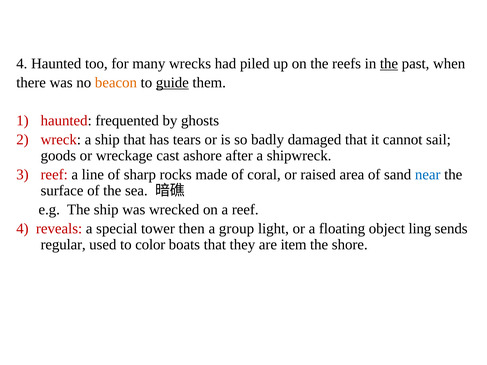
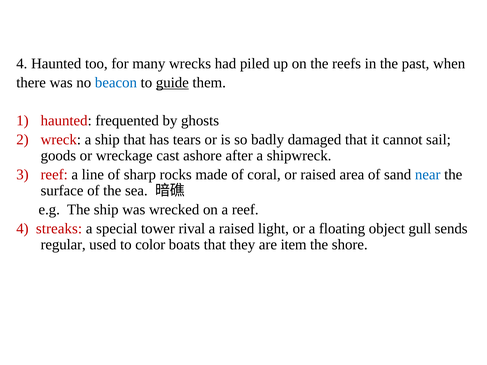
the at (389, 64) underline: present -> none
beacon colour: orange -> blue
reveals: reveals -> streaks
then: then -> rival
a group: group -> raised
ling: ling -> gull
